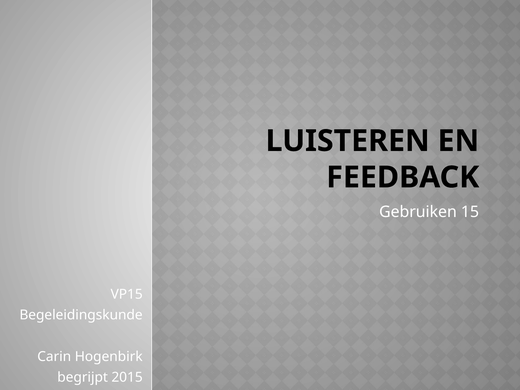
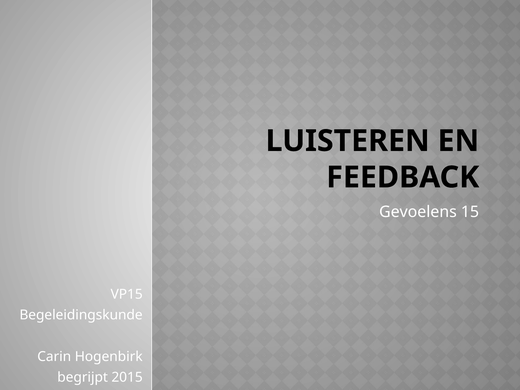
Gebruiken: Gebruiken -> Gevoelens
